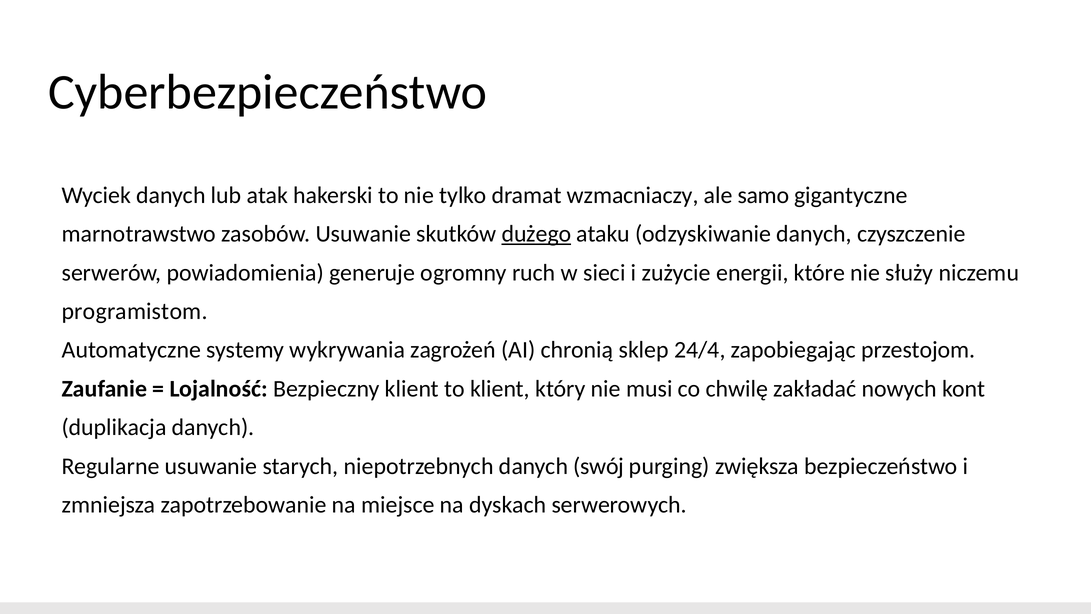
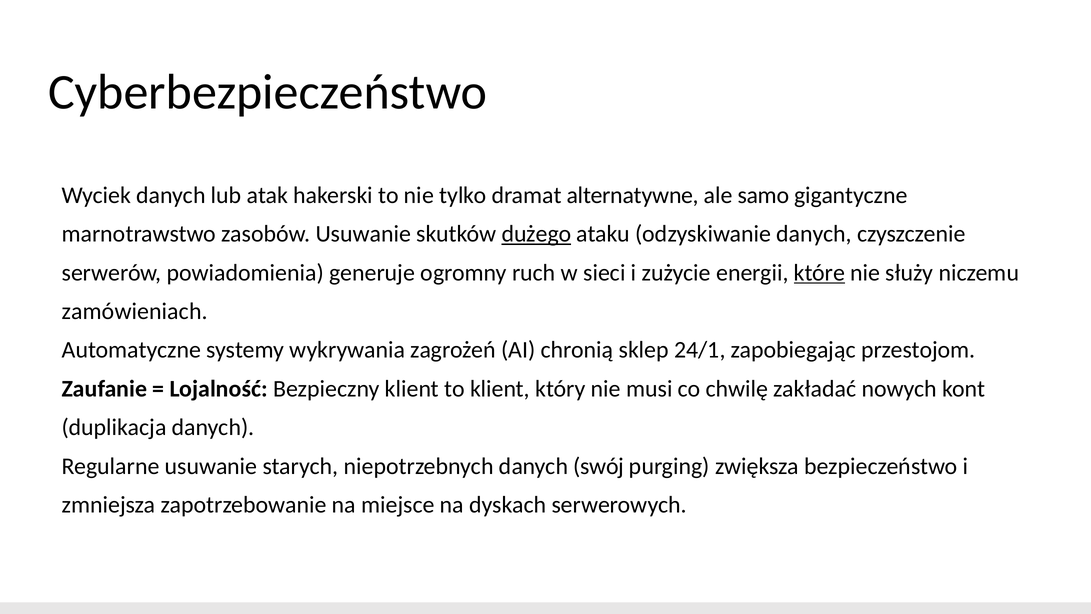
wzmacniaczy: wzmacniaczy -> alternatywne
które underline: none -> present
programistom: programistom -> zamówieniach
24/4: 24/4 -> 24/1
